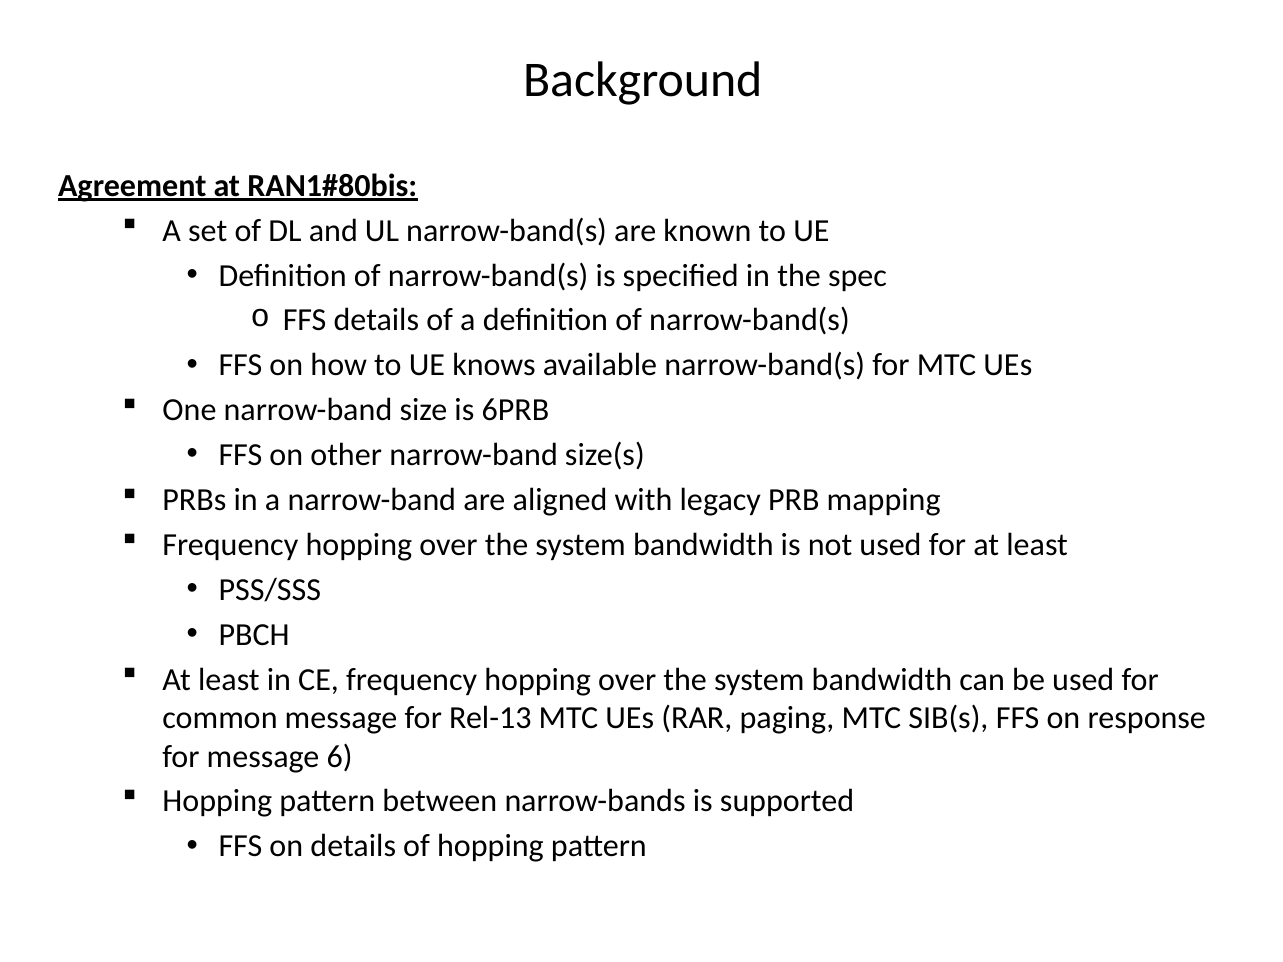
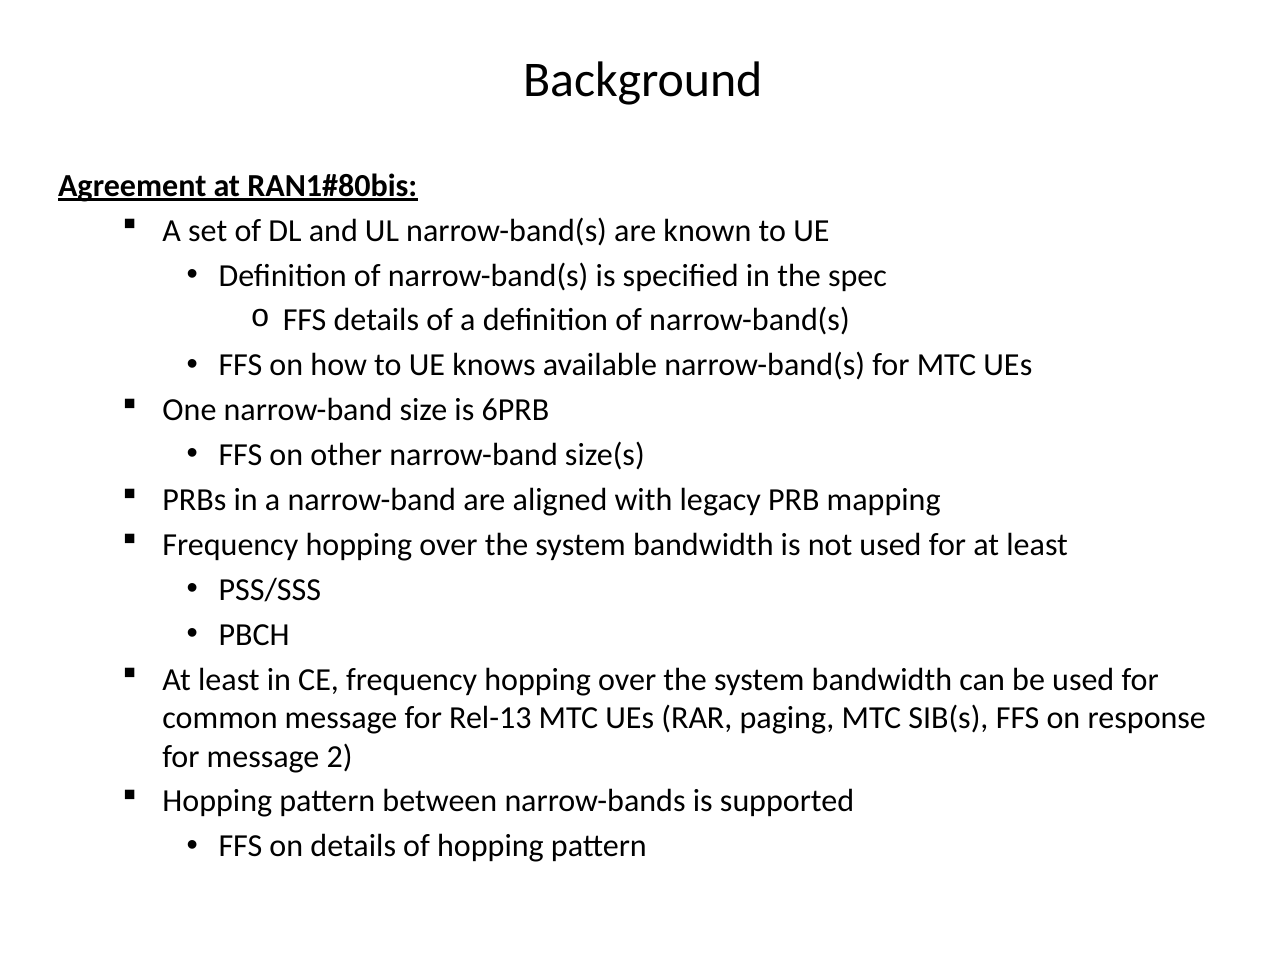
6: 6 -> 2
